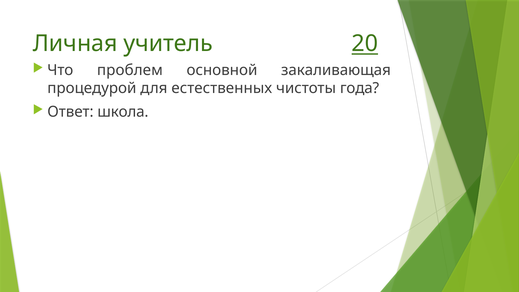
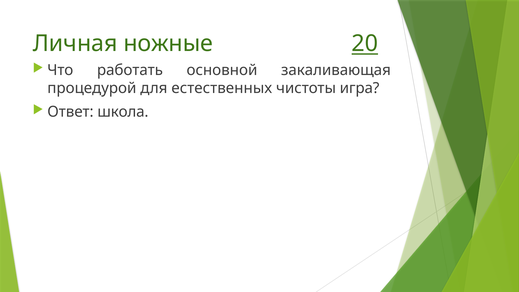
учитель: учитель -> ножные
проблем: проблем -> работать
года: года -> игра
